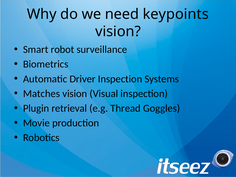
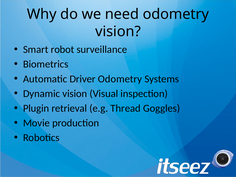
need keypoints: keypoints -> odometry
Driver Inspection: Inspection -> Odometry
Matches: Matches -> Dynamic
